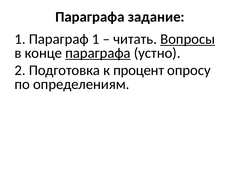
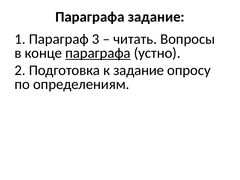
Параграф 1: 1 -> 3
Вопросы underline: present -> none
к процент: процент -> задание
